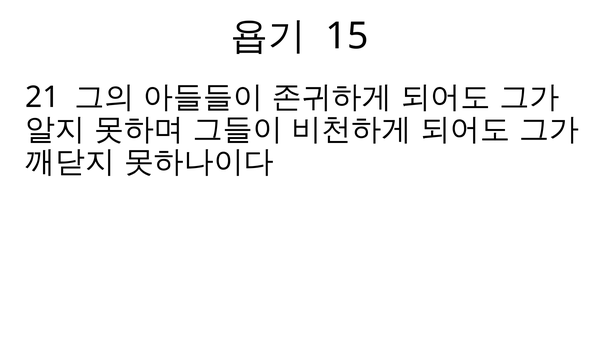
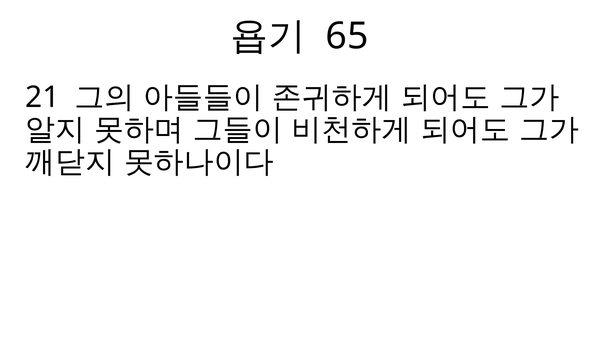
15: 15 -> 65
